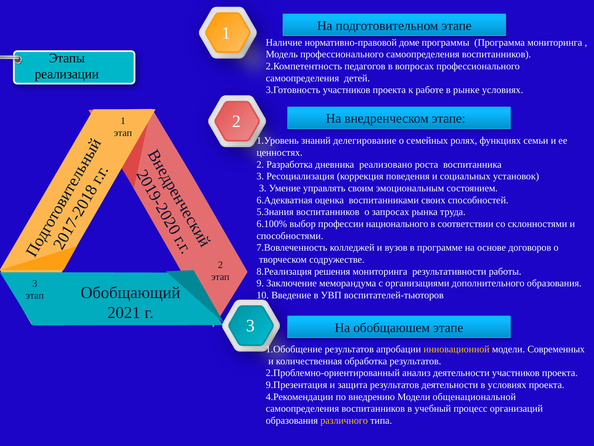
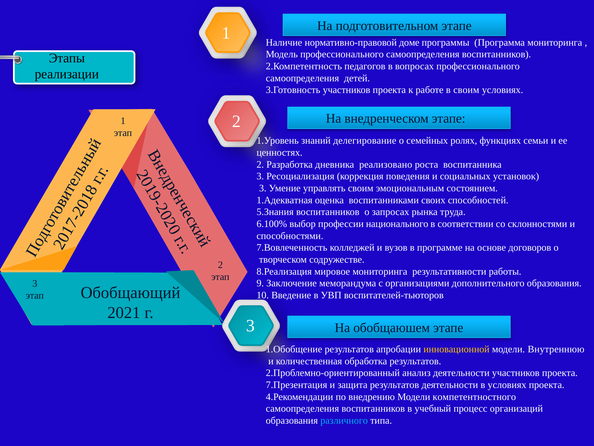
в рынке: рынке -> своим
6.Адекватная: 6.Адекватная -> 1.Адекватная
решения: решения -> мировое
Современных: Современных -> Внутреннюю
9.Презентация: 9.Презентация -> 7.Презентация
общенациональной: общенациональной -> компетентностного
различного colour: yellow -> light blue
